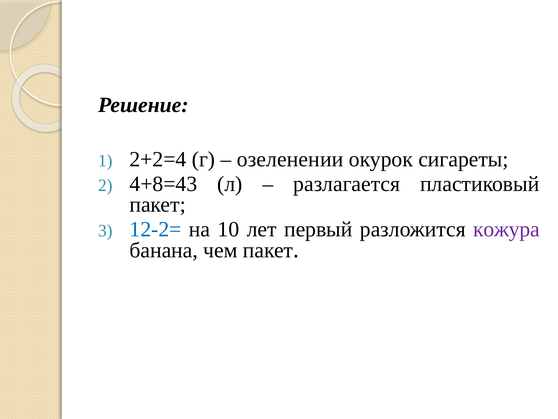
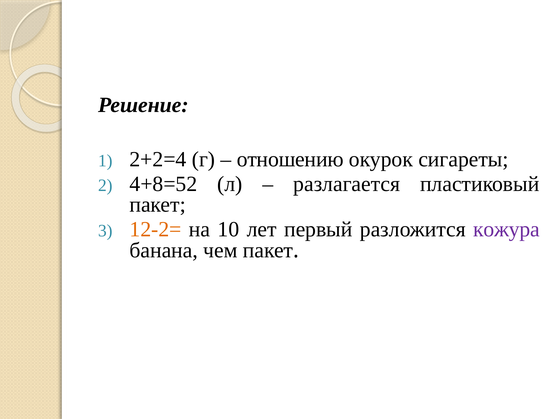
озеленении: озеленении -> отношению
4+8=43: 4+8=43 -> 4+8=52
12-2= colour: blue -> orange
